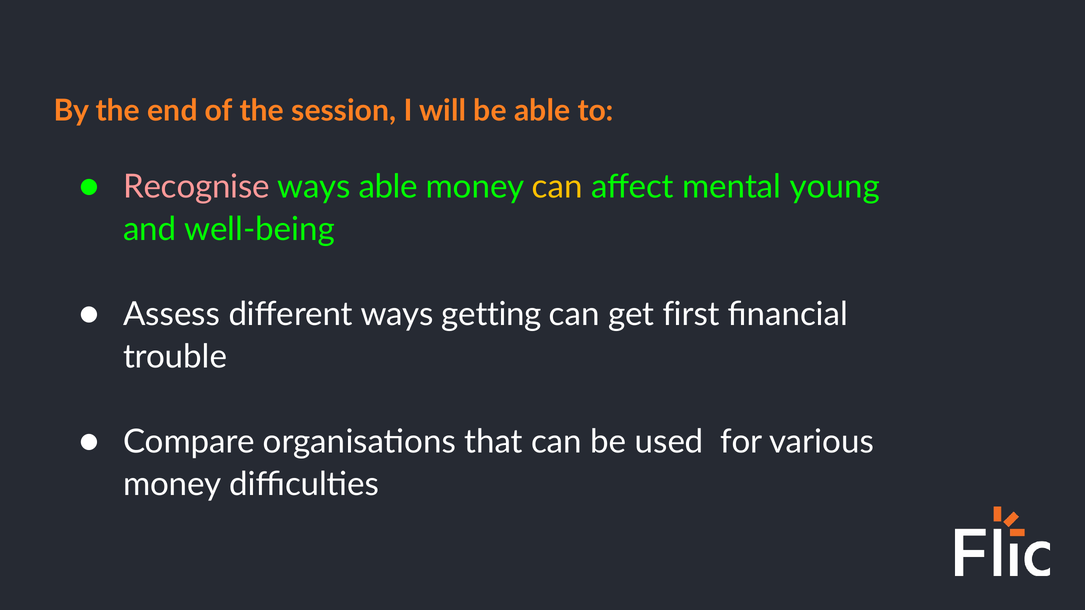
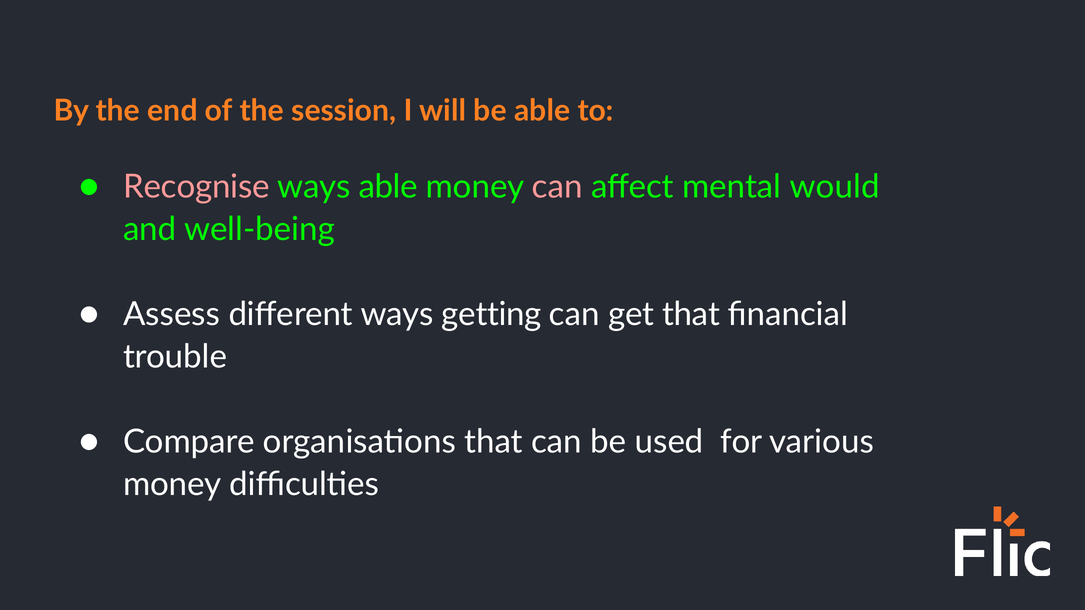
can at (557, 187) colour: yellow -> pink
young: young -> would
get first: first -> that
